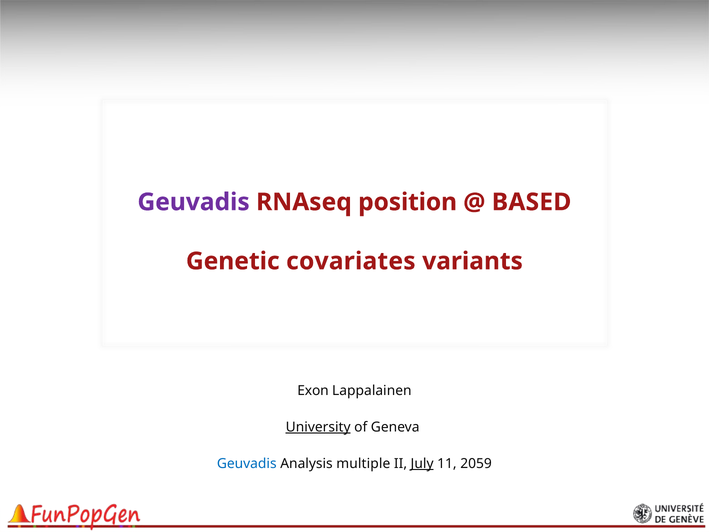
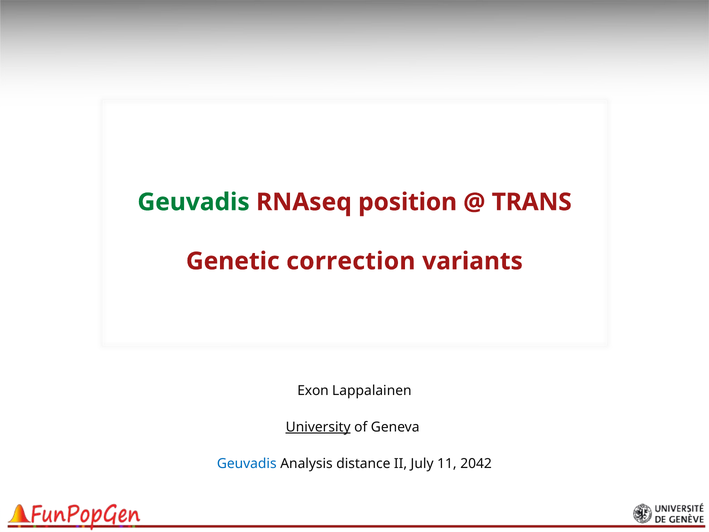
Geuvadis at (194, 202) colour: purple -> green
BASED: BASED -> TRANS
covariates: covariates -> correction
multiple: multiple -> distance
July underline: present -> none
2059: 2059 -> 2042
